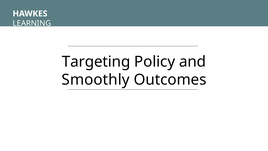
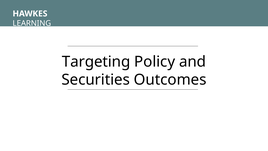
Smoothly: Smoothly -> Securities
